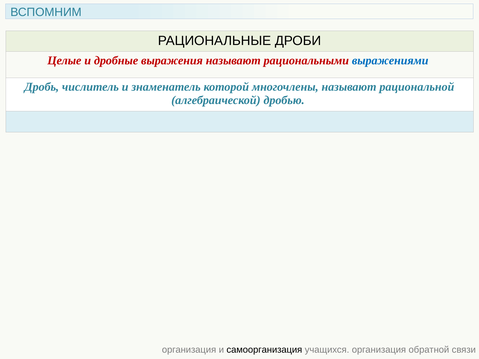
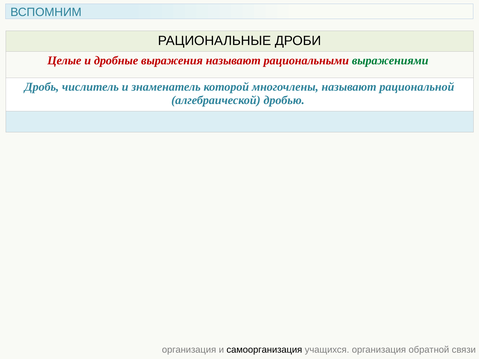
выражениями colour: blue -> green
